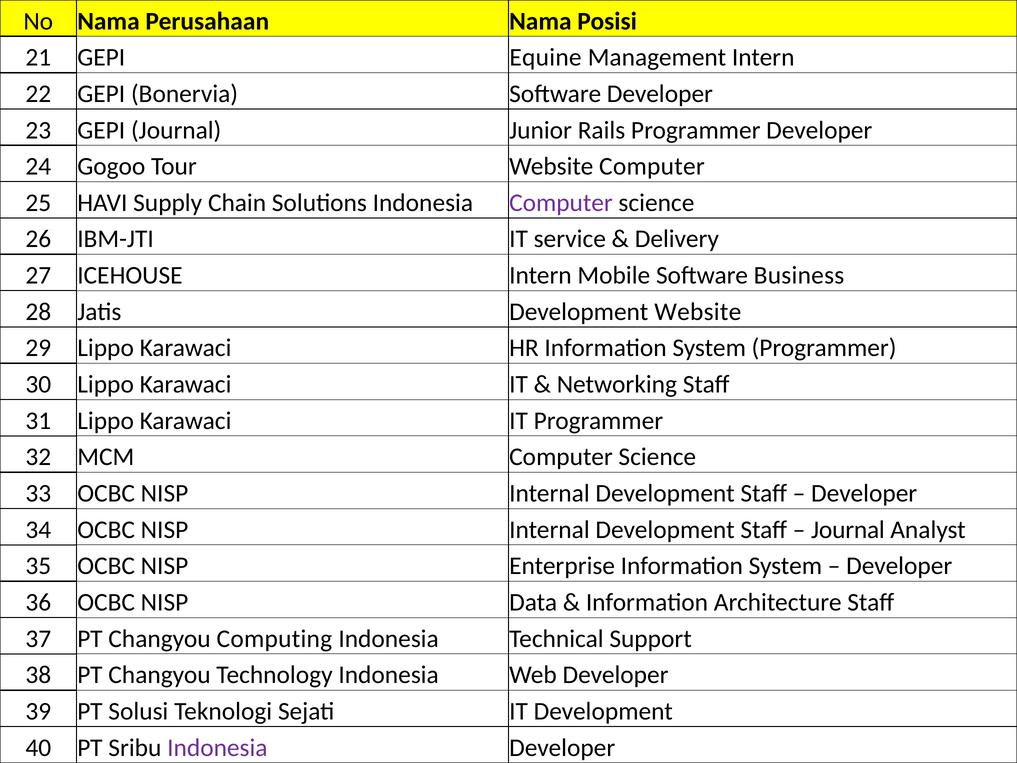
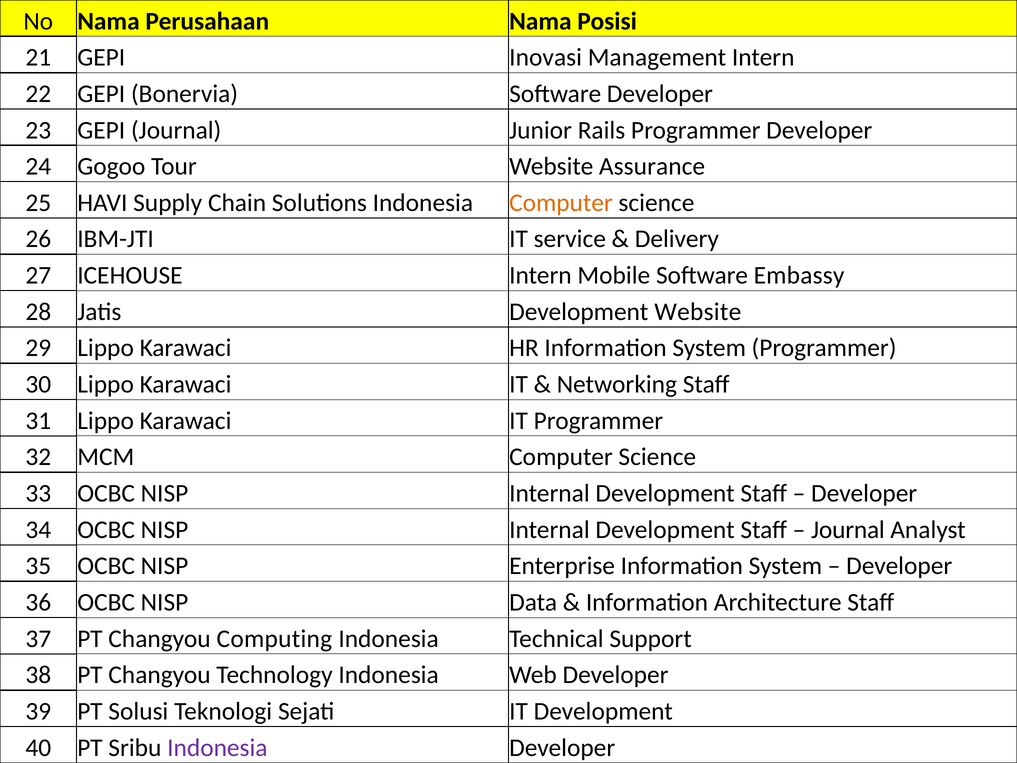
Equine: Equine -> Inovasi
Website Computer: Computer -> Assurance
Computer at (561, 203) colour: purple -> orange
Business: Business -> Embassy
